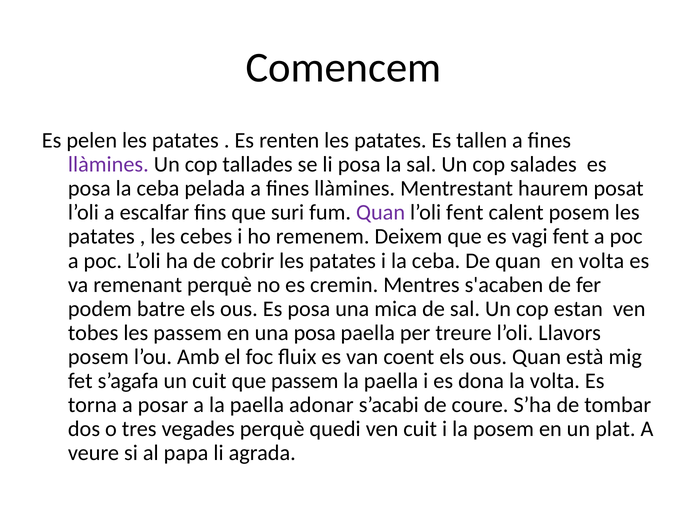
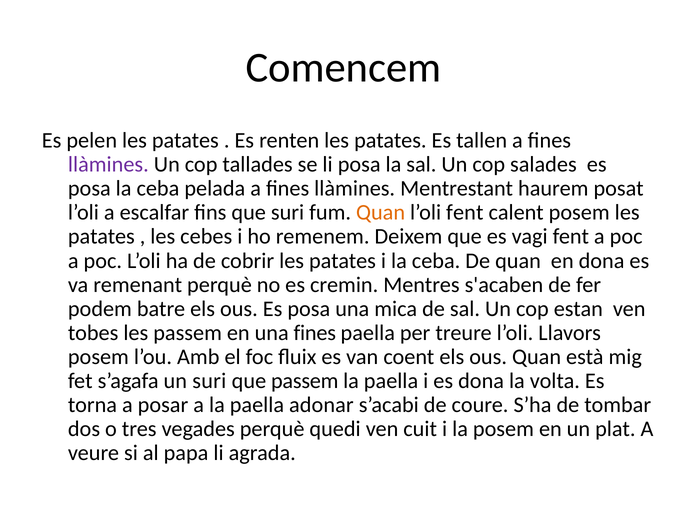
Quan at (381, 212) colour: purple -> orange
en volta: volta -> dona
una posa: posa -> fines
un cuit: cuit -> suri
